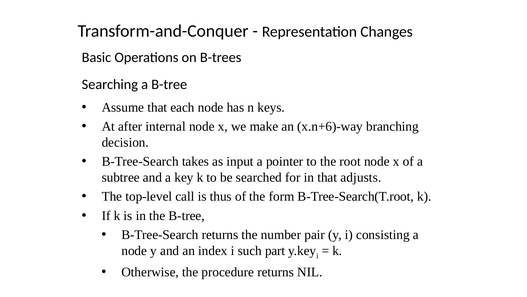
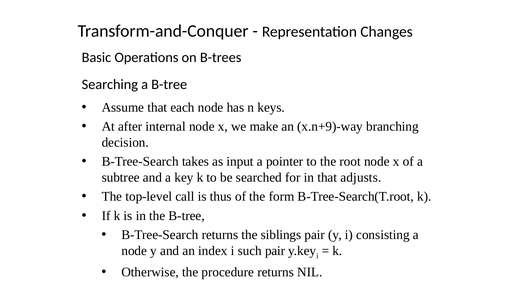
x.n+6)-way: x.n+6)-way -> x.n+9)-way
number: number -> siblings
such part: part -> pair
